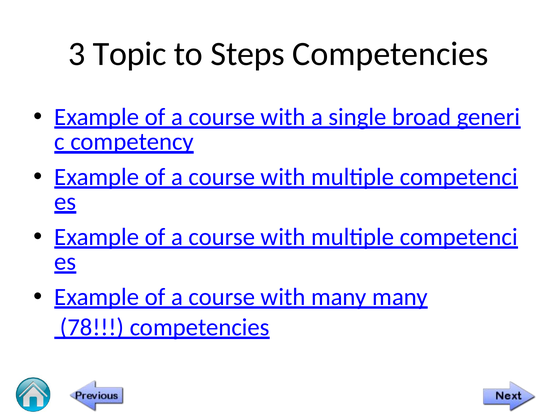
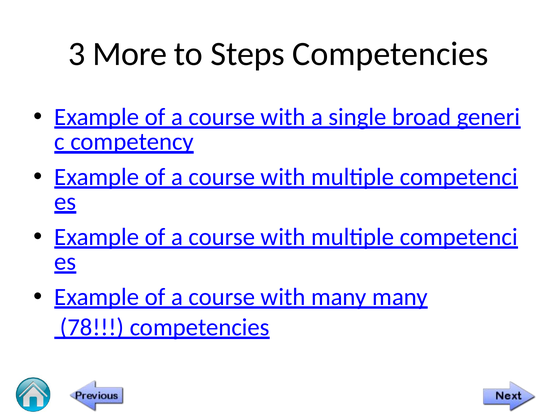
Topic: Topic -> More
